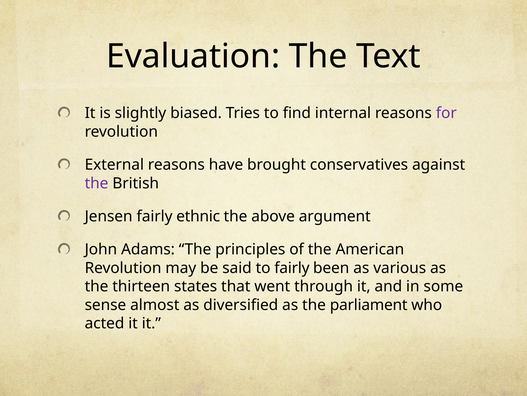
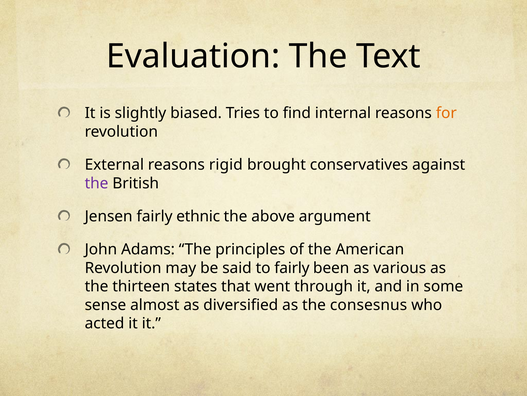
for colour: purple -> orange
have: have -> rigid
parliament: parliament -> consesnus
